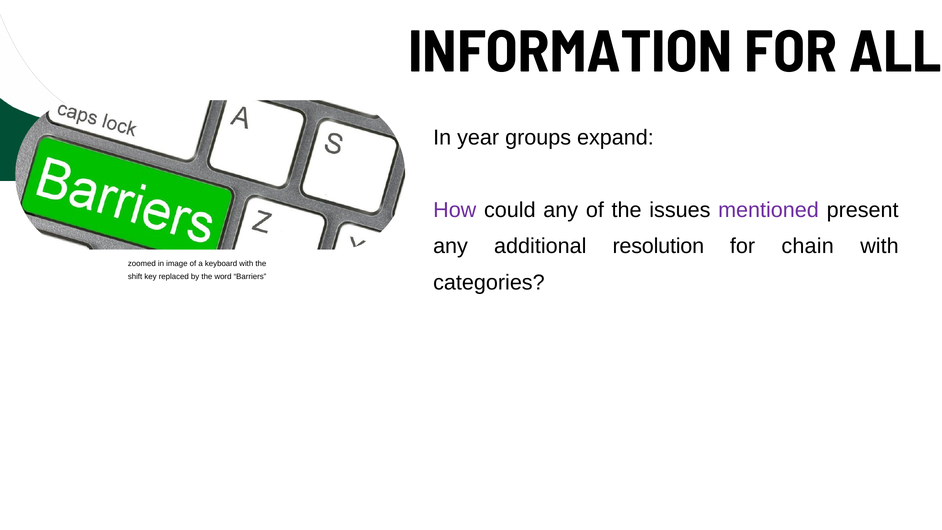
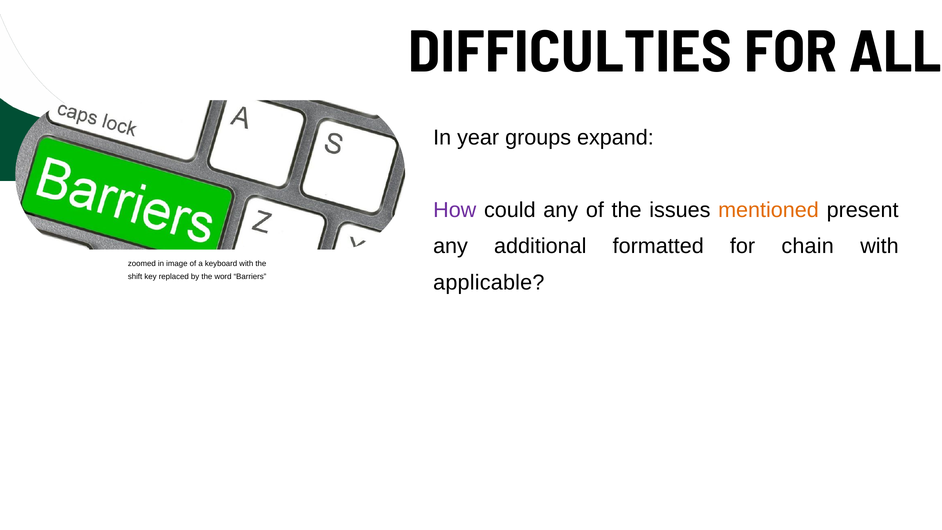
INFORMATION: INFORMATION -> DIFFICULTIES
mentioned colour: purple -> orange
resolution: resolution -> formatted
categories: categories -> applicable
